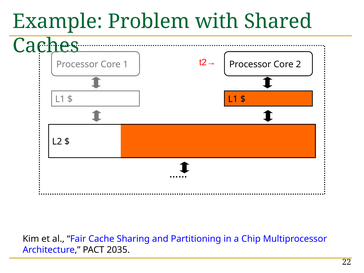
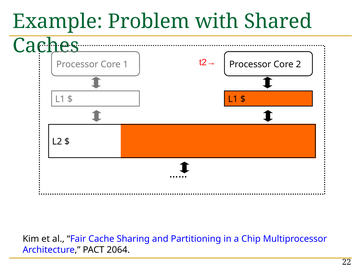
2035: 2035 -> 2064
